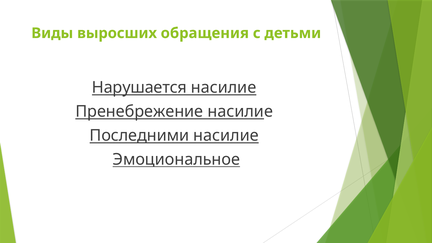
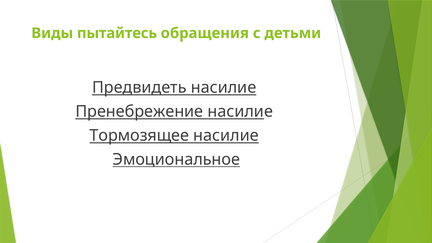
выросших: выросших -> пытайтесь
Нарушается: Нарушается -> Предвидеть
Последними: Последними -> Тормозящее
